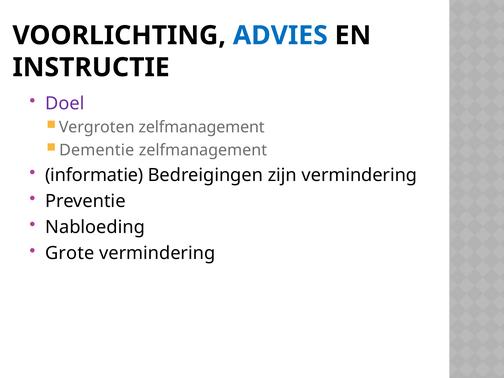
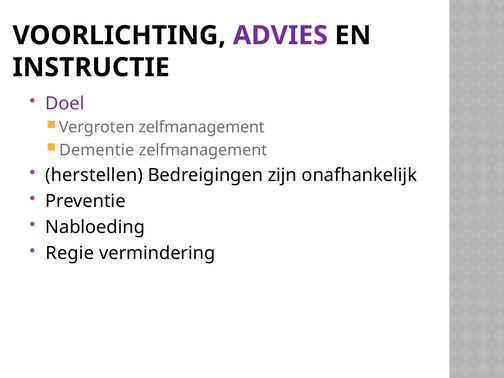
ADVIES colour: blue -> purple
informatie: informatie -> herstellen
zijn vermindering: vermindering -> onafhankelijk
Grote: Grote -> Regie
